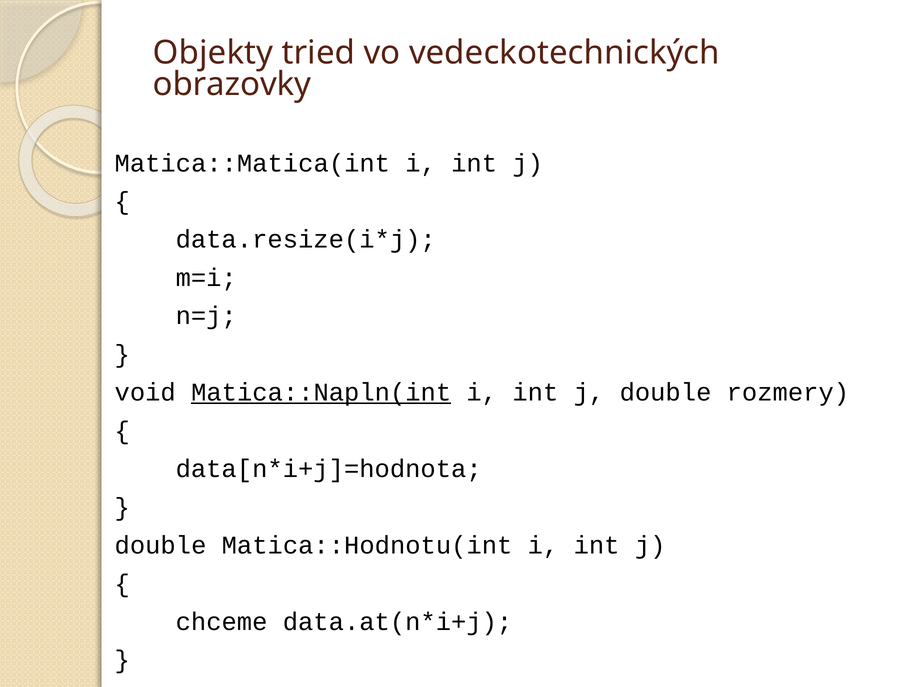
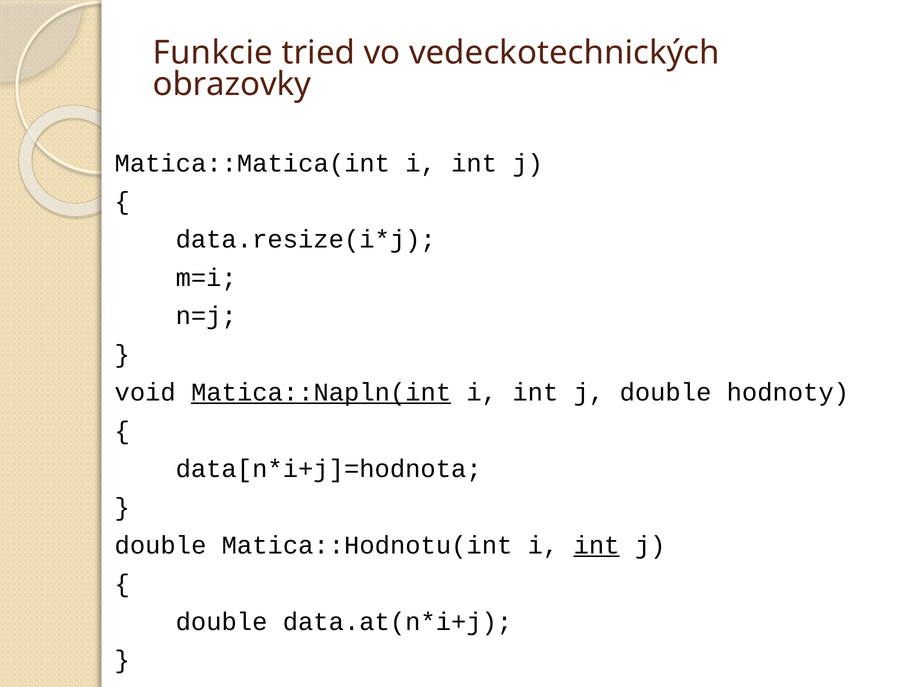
Objekty: Objekty -> Funkcie
rozmery: rozmery -> hodnoty
int at (597, 545) underline: none -> present
chceme at (222, 622): chceme -> double
